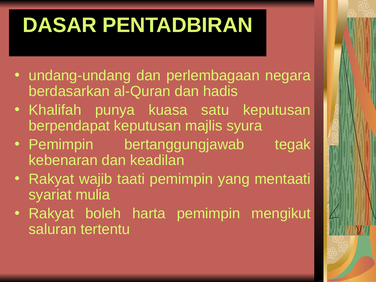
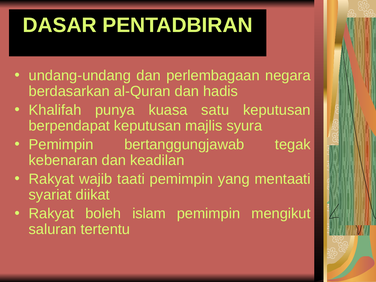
mulia: mulia -> diikat
harta: harta -> islam
